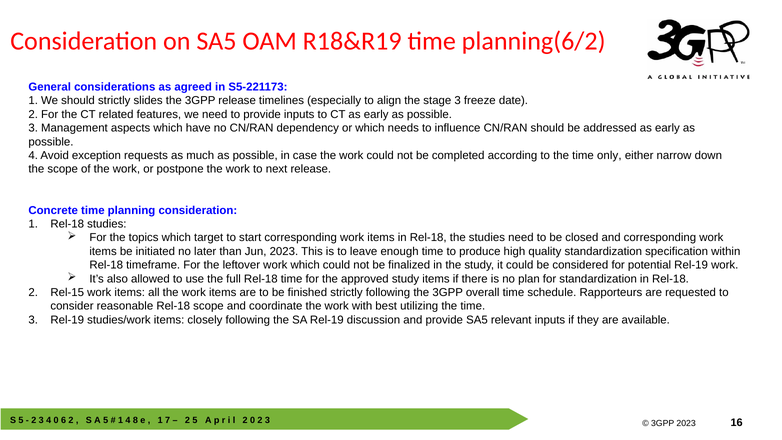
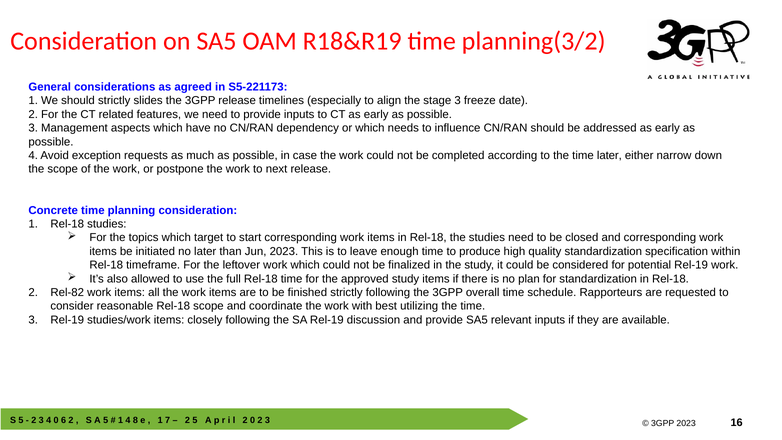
planning(6/2: planning(6/2 -> planning(3/2
time only: only -> later
Rel-15: Rel-15 -> Rel-82
